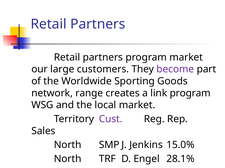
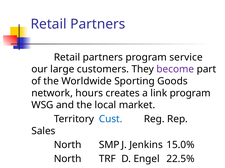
program market: market -> service
range: range -> hours
Cust colour: purple -> blue
28.1%: 28.1% -> 22.5%
